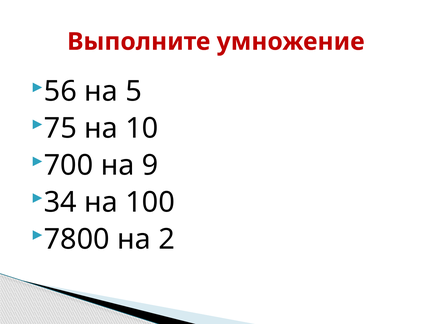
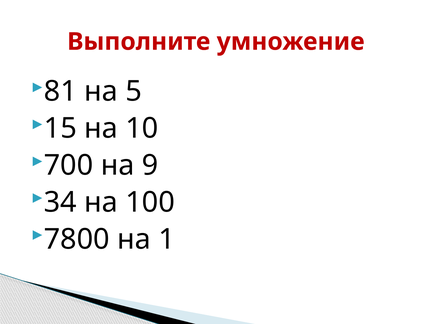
56: 56 -> 81
75: 75 -> 15
2: 2 -> 1
